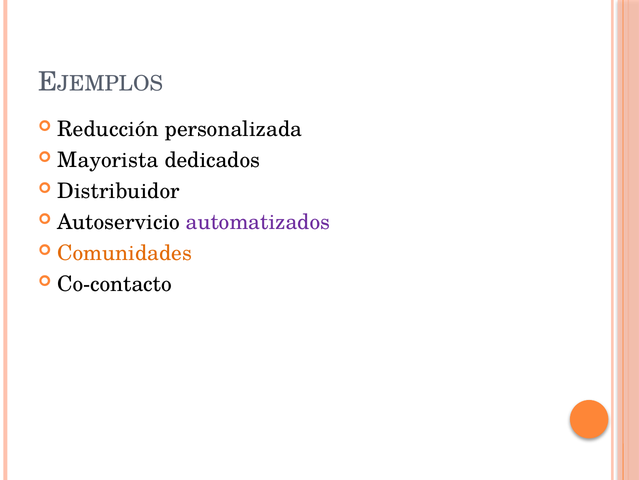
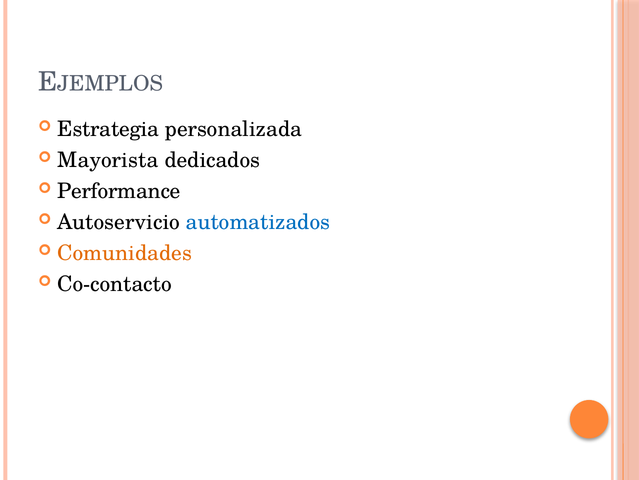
Reducción: Reducción -> Estrategia
Distribuidor: Distribuidor -> Performance
automatizados colour: purple -> blue
